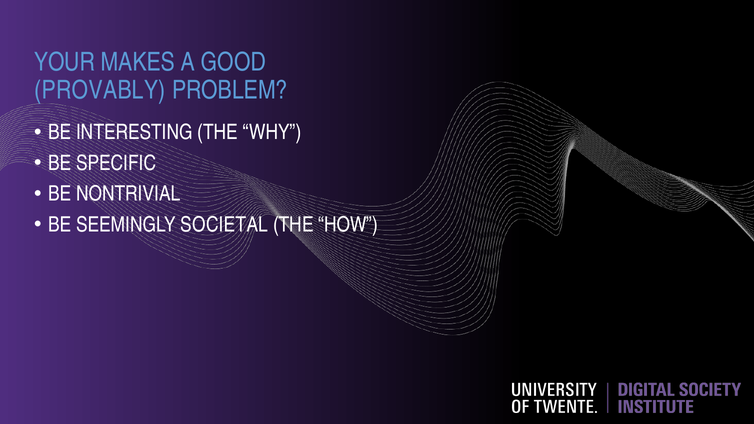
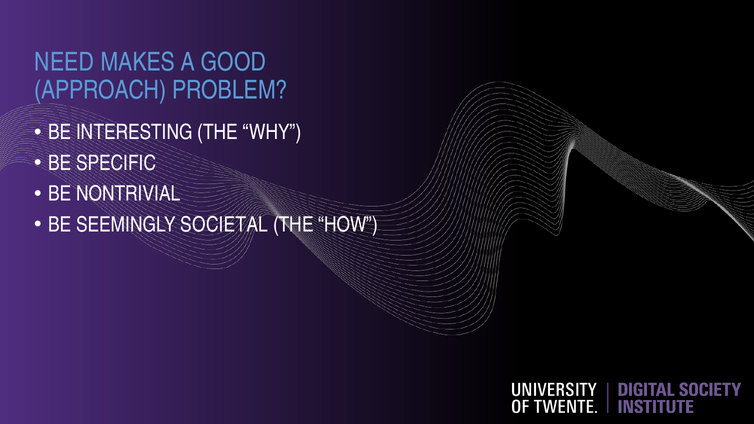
YOUR: YOUR -> NEED
PROVABLY: PROVABLY -> APPROACH
